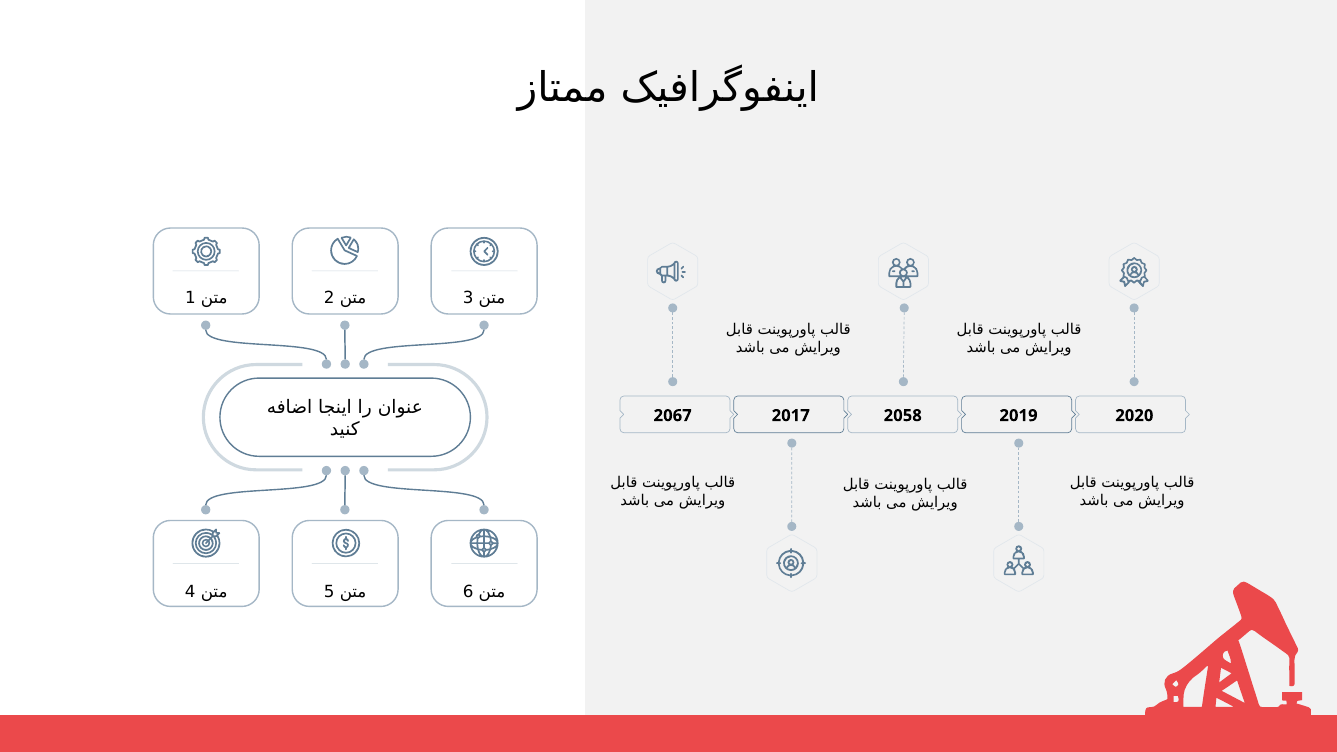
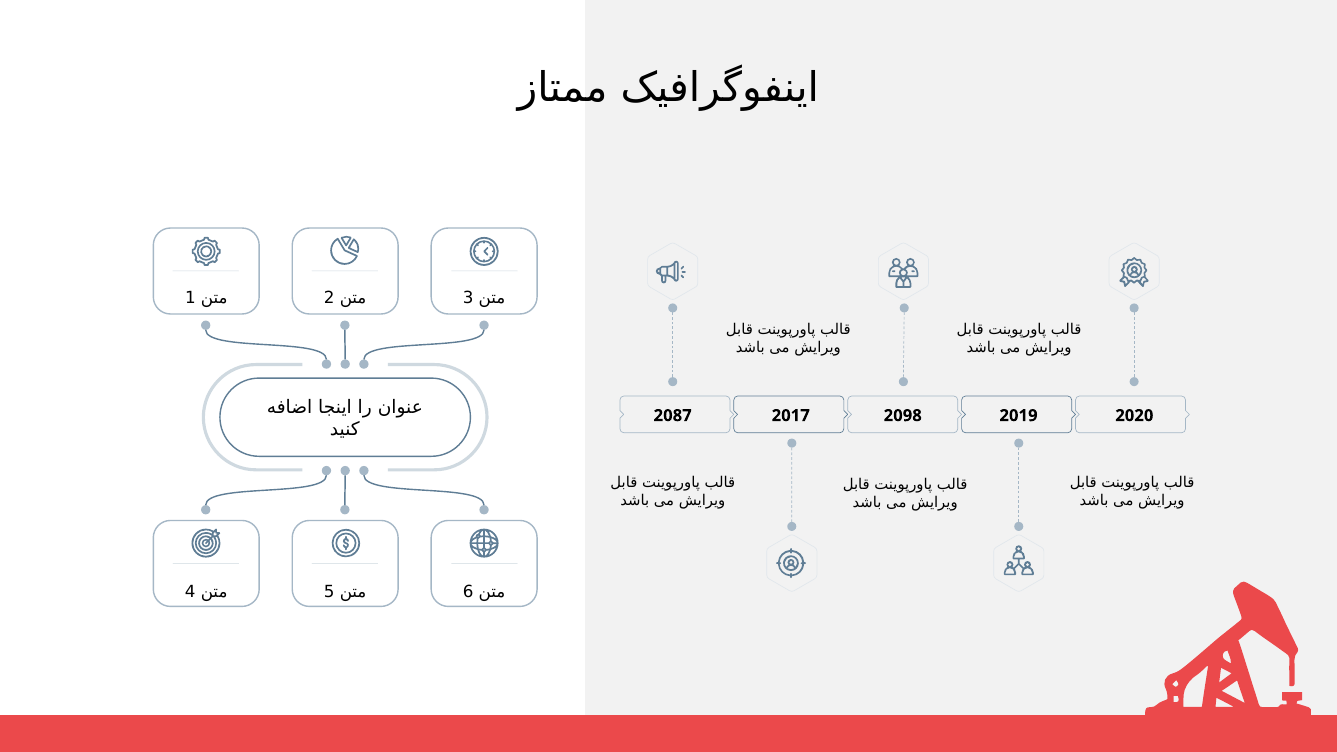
2067: 2067 -> 2087
2058: 2058 -> 2098
